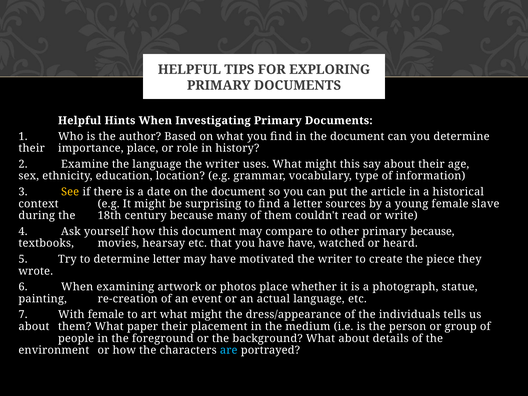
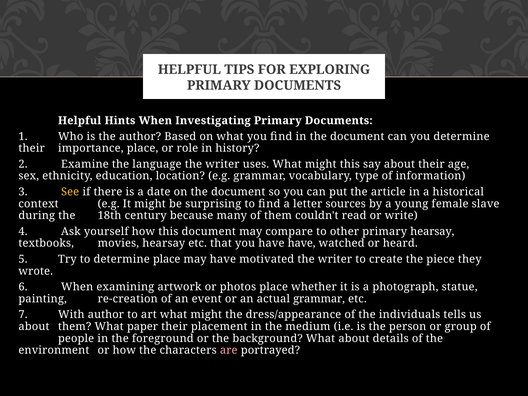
primary because: because -> hearsay
determine letter: letter -> place
actual language: language -> grammar
With female: female -> author
are colour: light blue -> pink
